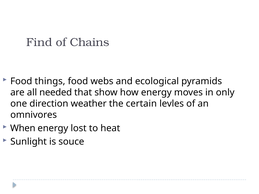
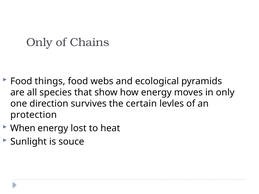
Find at (39, 42): Find -> Only
needed: needed -> species
weather: weather -> survives
omnivores: omnivores -> protection
